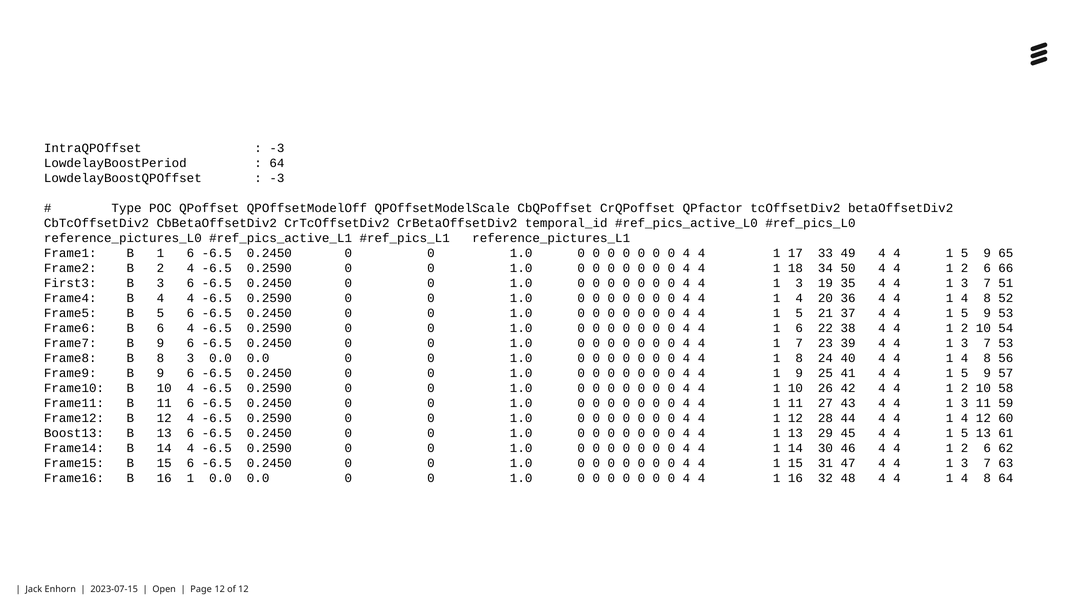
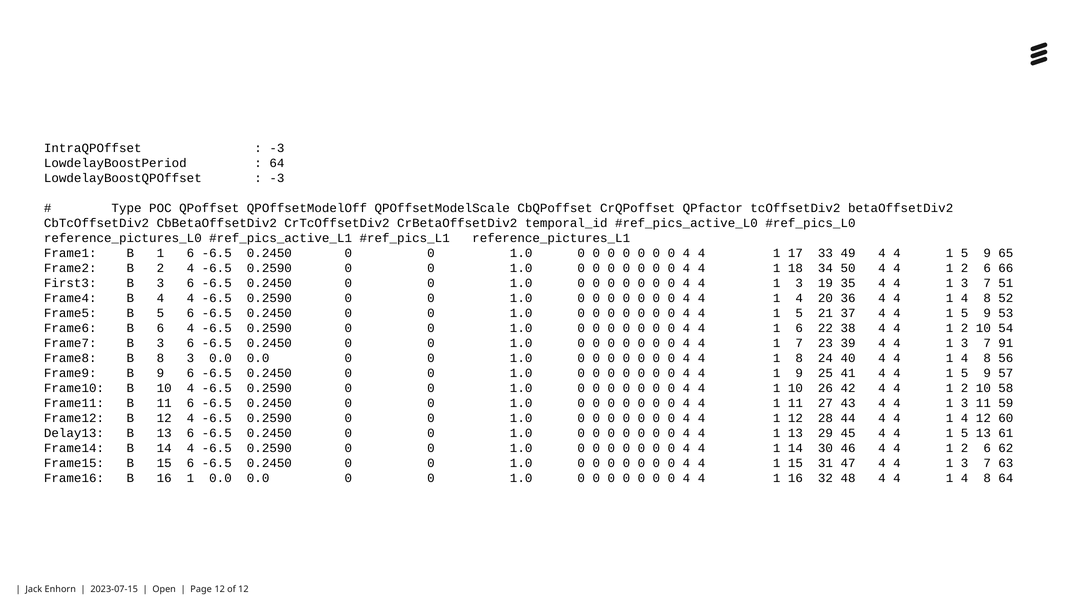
Frame7 B 9: 9 -> 3
7 53: 53 -> 91
Boost13: Boost13 -> Delay13
